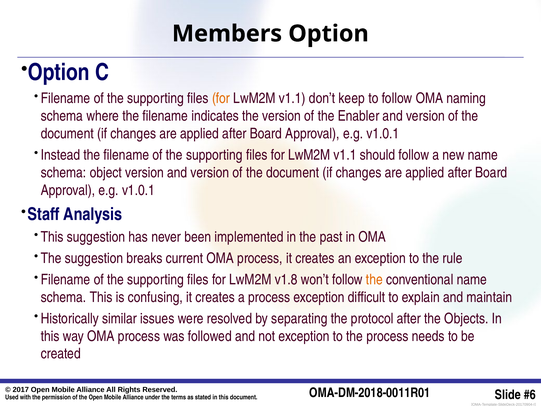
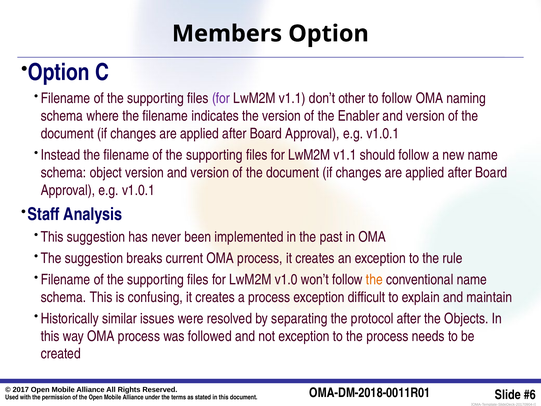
for at (221, 98) colour: orange -> purple
keep: keep -> other
v1.8: v1.8 -> v1.0
